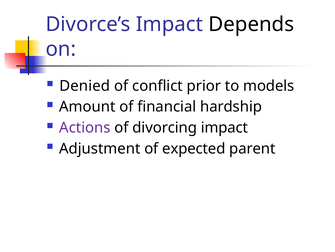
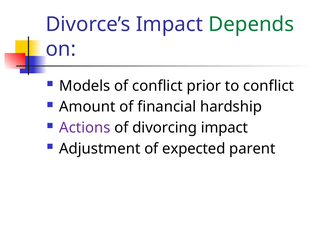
Depends colour: black -> green
Denied: Denied -> Models
to models: models -> conflict
